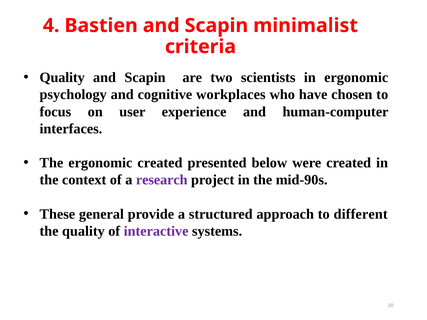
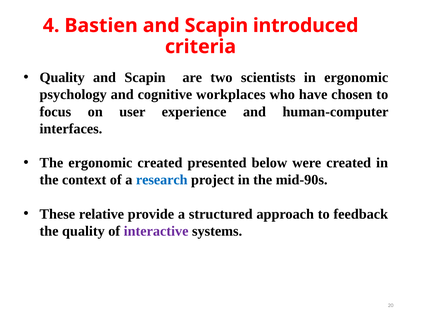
minimalist: minimalist -> introduced
research colour: purple -> blue
general: general -> relative
different: different -> feedback
